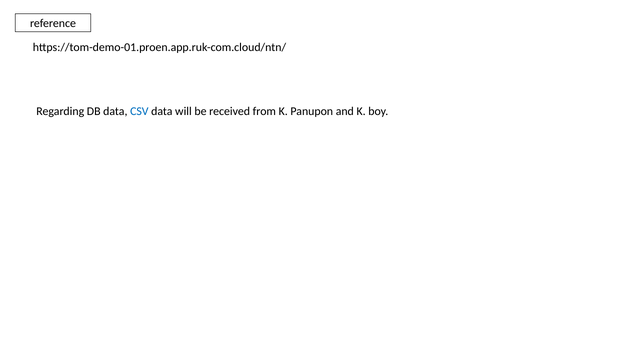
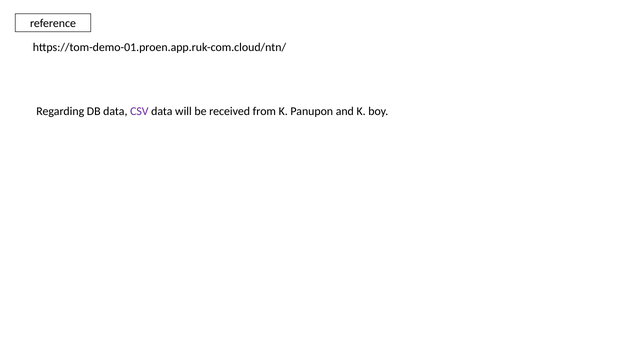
CSV colour: blue -> purple
